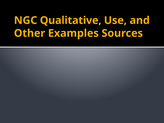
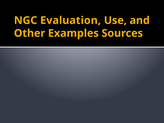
Qualitative: Qualitative -> Evaluation
